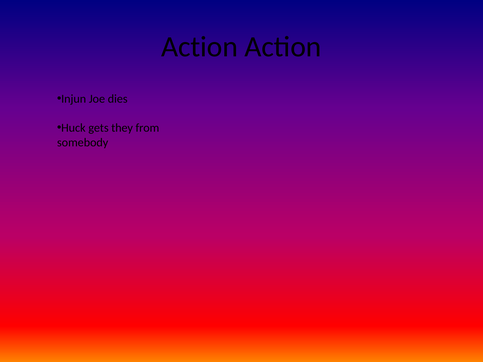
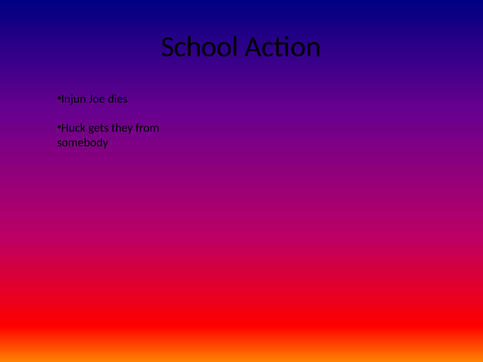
Action at (200, 47): Action -> School
